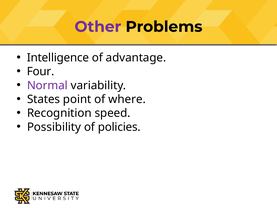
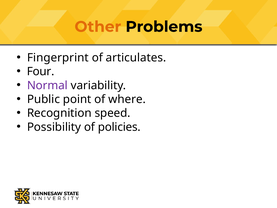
Other colour: purple -> orange
Intelligence: Intelligence -> Fingerprint
advantage: advantage -> articulates
States: States -> Public
